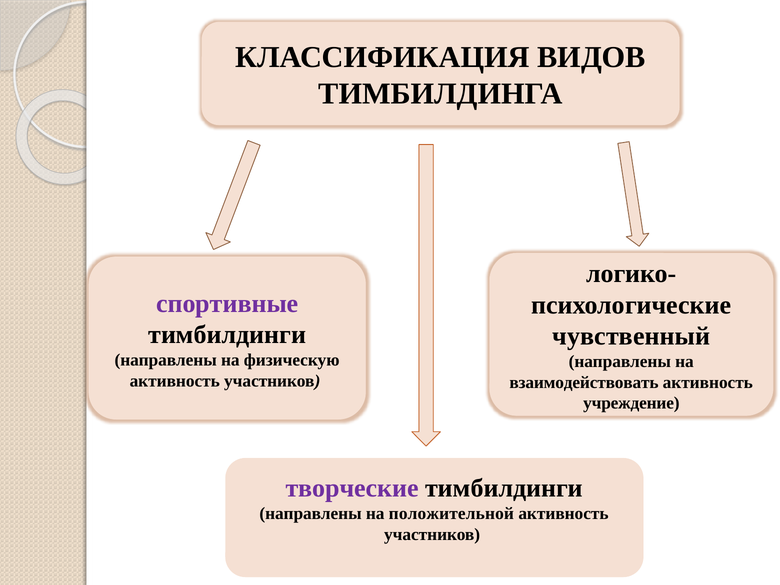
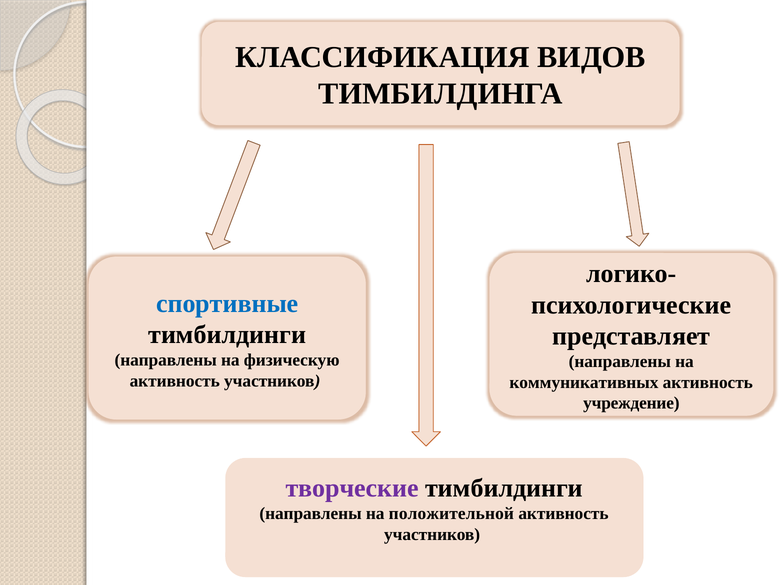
спортивные colour: purple -> blue
чувственный: чувственный -> представляет
взаимодействовать: взаимодействовать -> коммуникативных
